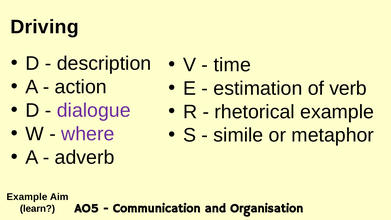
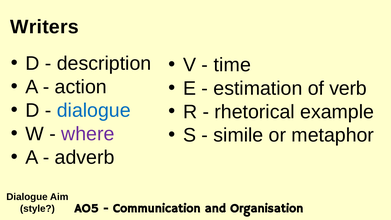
Driving: Driving -> Writers
dialogue at (94, 110) colour: purple -> blue
Example at (27, 197): Example -> Dialogue
learn: learn -> style
